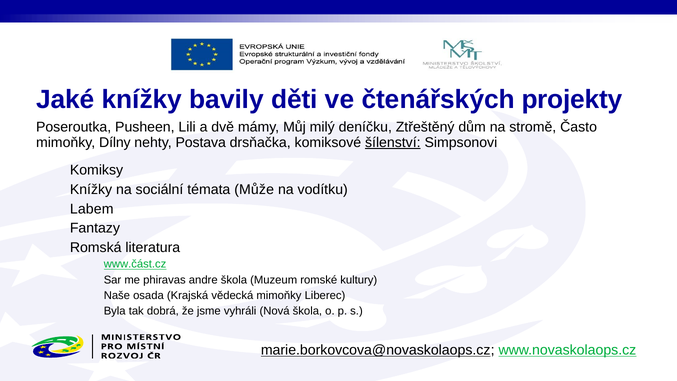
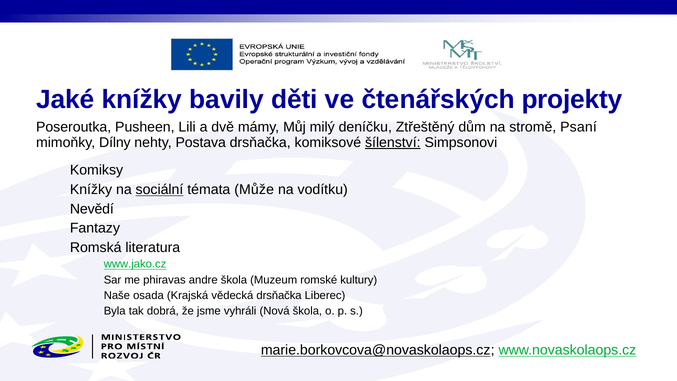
Často: Často -> Psaní
sociální underline: none -> present
Labem: Labem -> Nevědí
www.část.cz: www.část.cz -> www.jako.cz
vědecká mimoňky: mimoňky -> drsňačka
